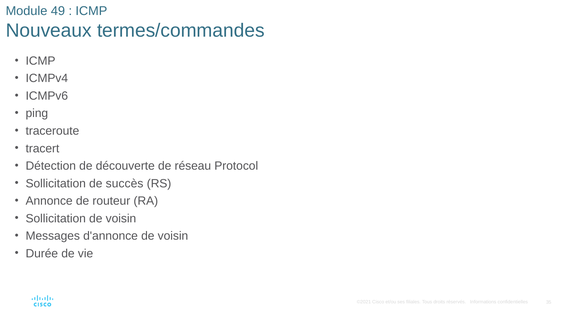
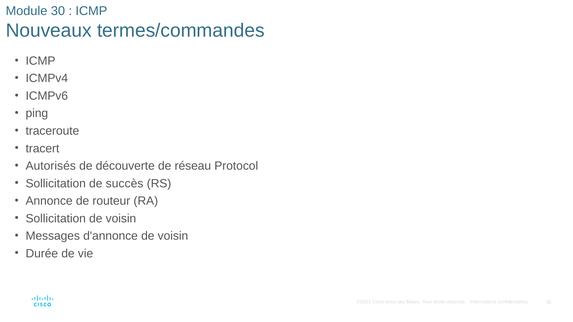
49: 49 -> 30
Détection: Détection -> Autorisés
